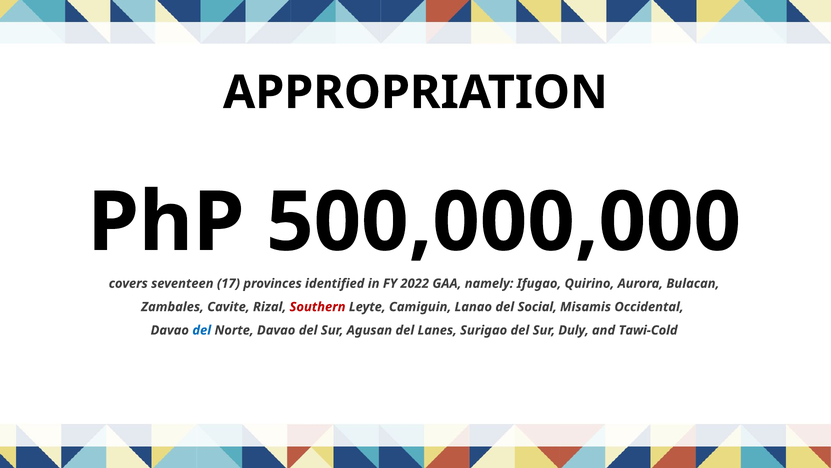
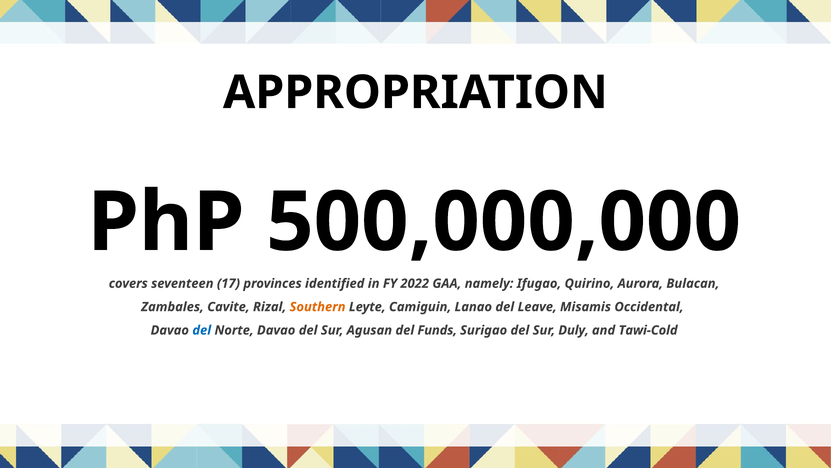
Southern colour: red -> orange
Social: Social -> Leave
Lanes: Lanes -> Funds
